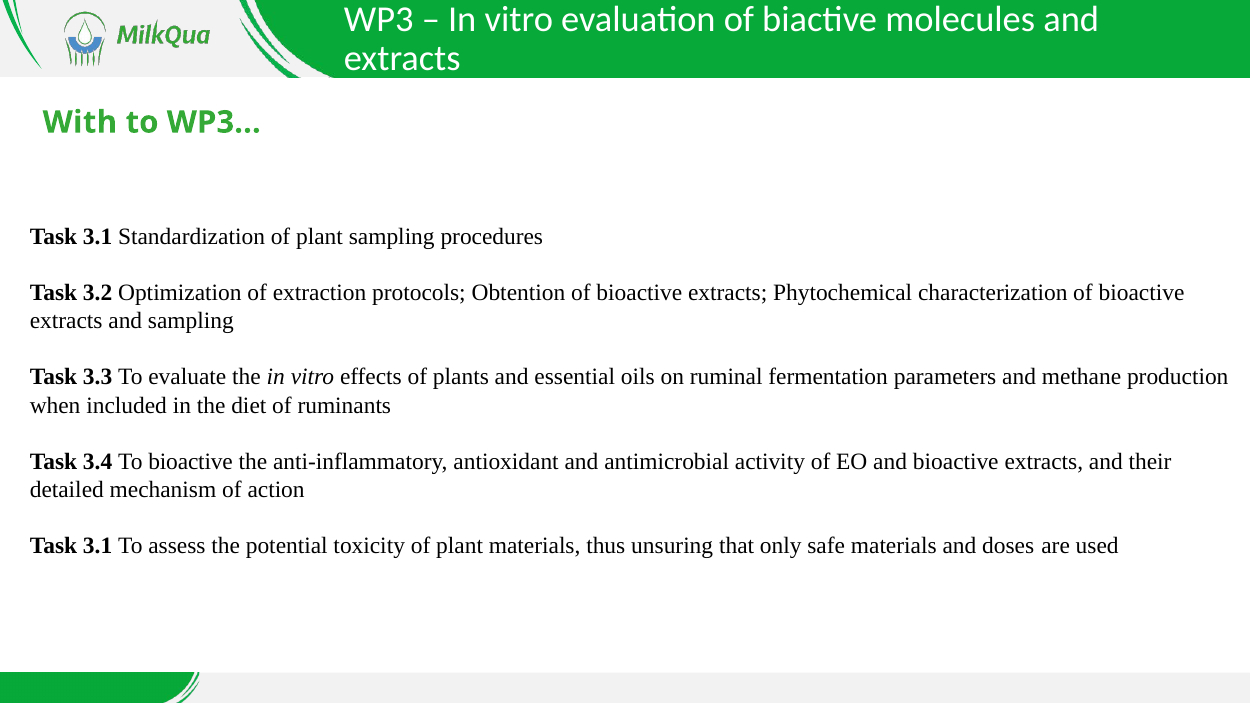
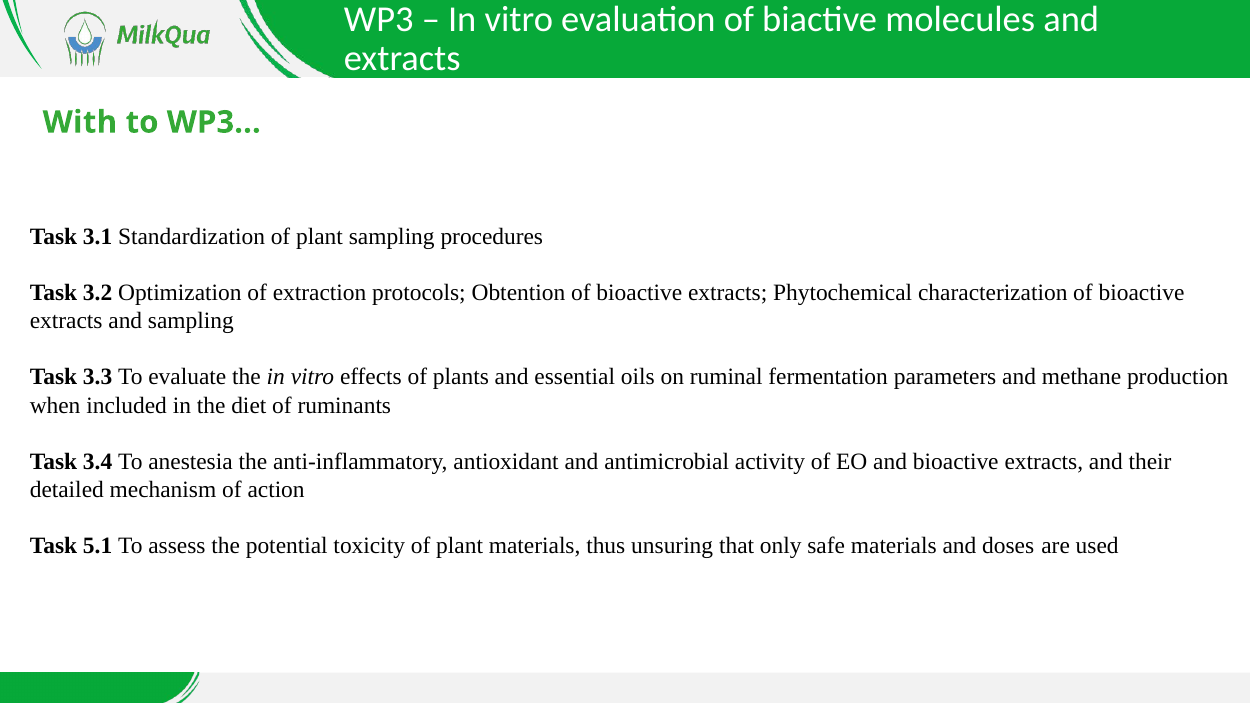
To bioactive: bioactive -> anestesia
3.1 at (98, 546): 3.1 -> 5.1
